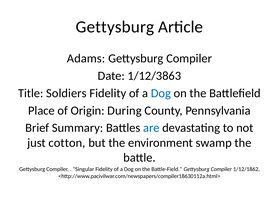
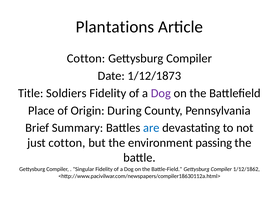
Gettysburg at (115, 27): Gettysburg -> Plantations
Adams at (86, 59): Adams -> Cotton
1/12/3863: 1/12/3863 -> 1/12/1873
Dog at (161, 93) colour: blue -> purple
swamp: swamp -> passing
